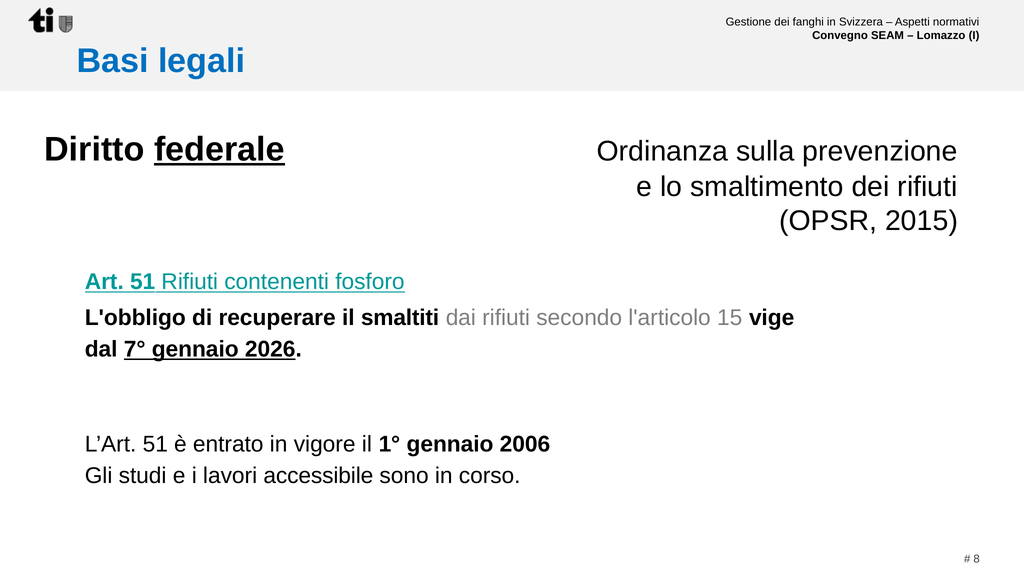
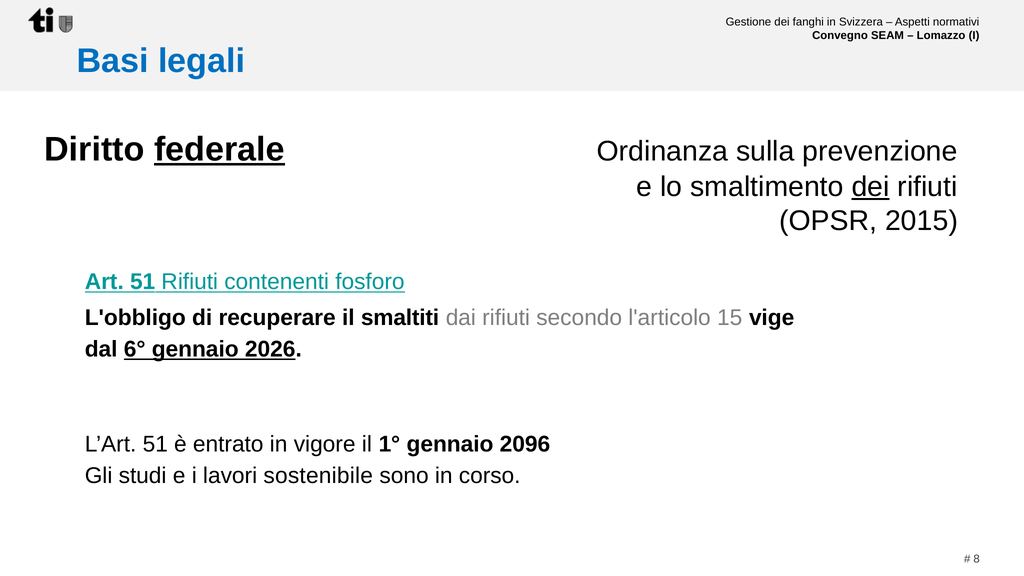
dei at (871, 187) underline: none -> present
7°: 7° -> 6°
2006: 2006 -> 2096
accessibile: accessibile -> sostenibile
